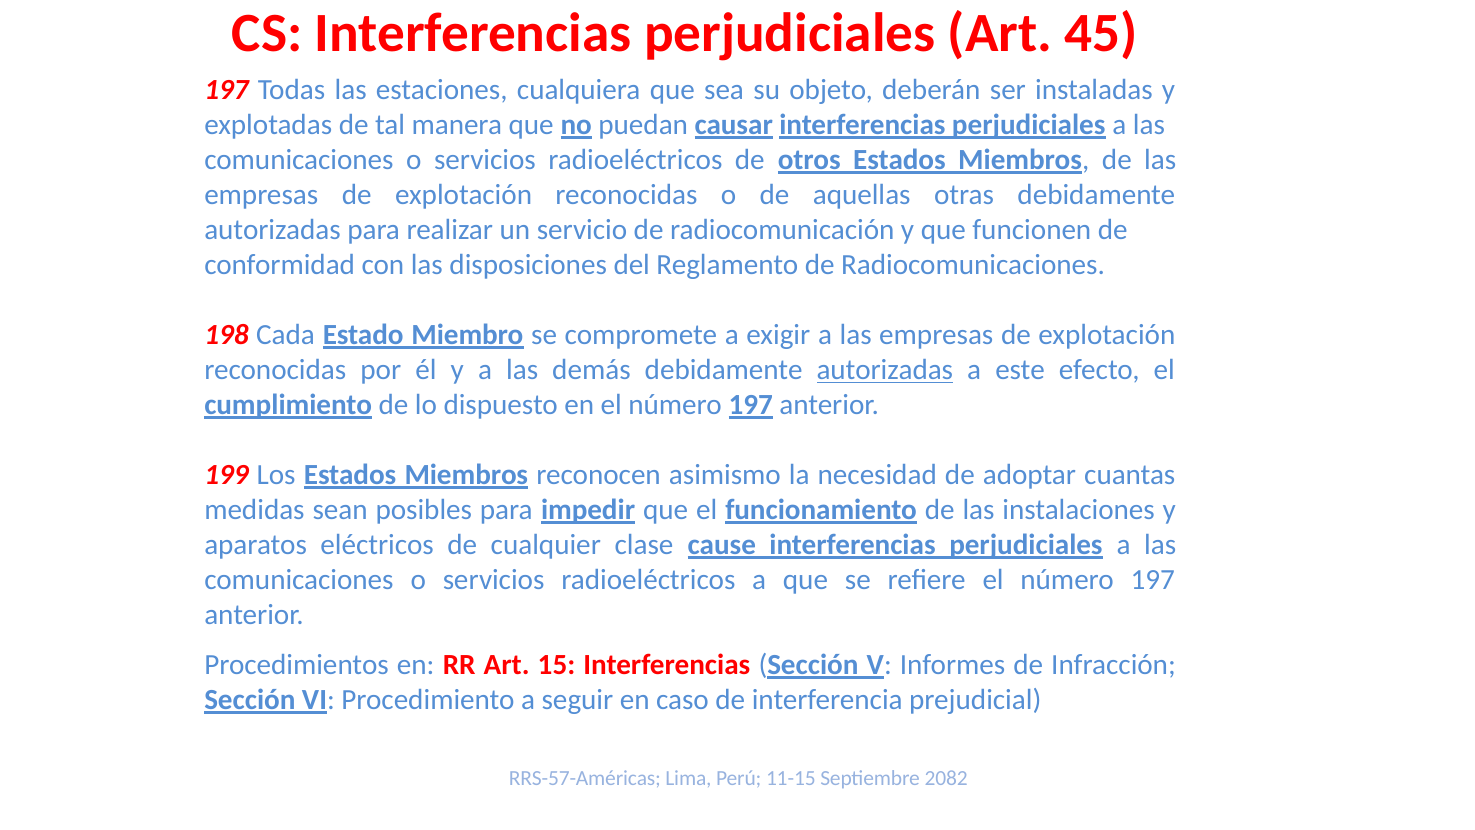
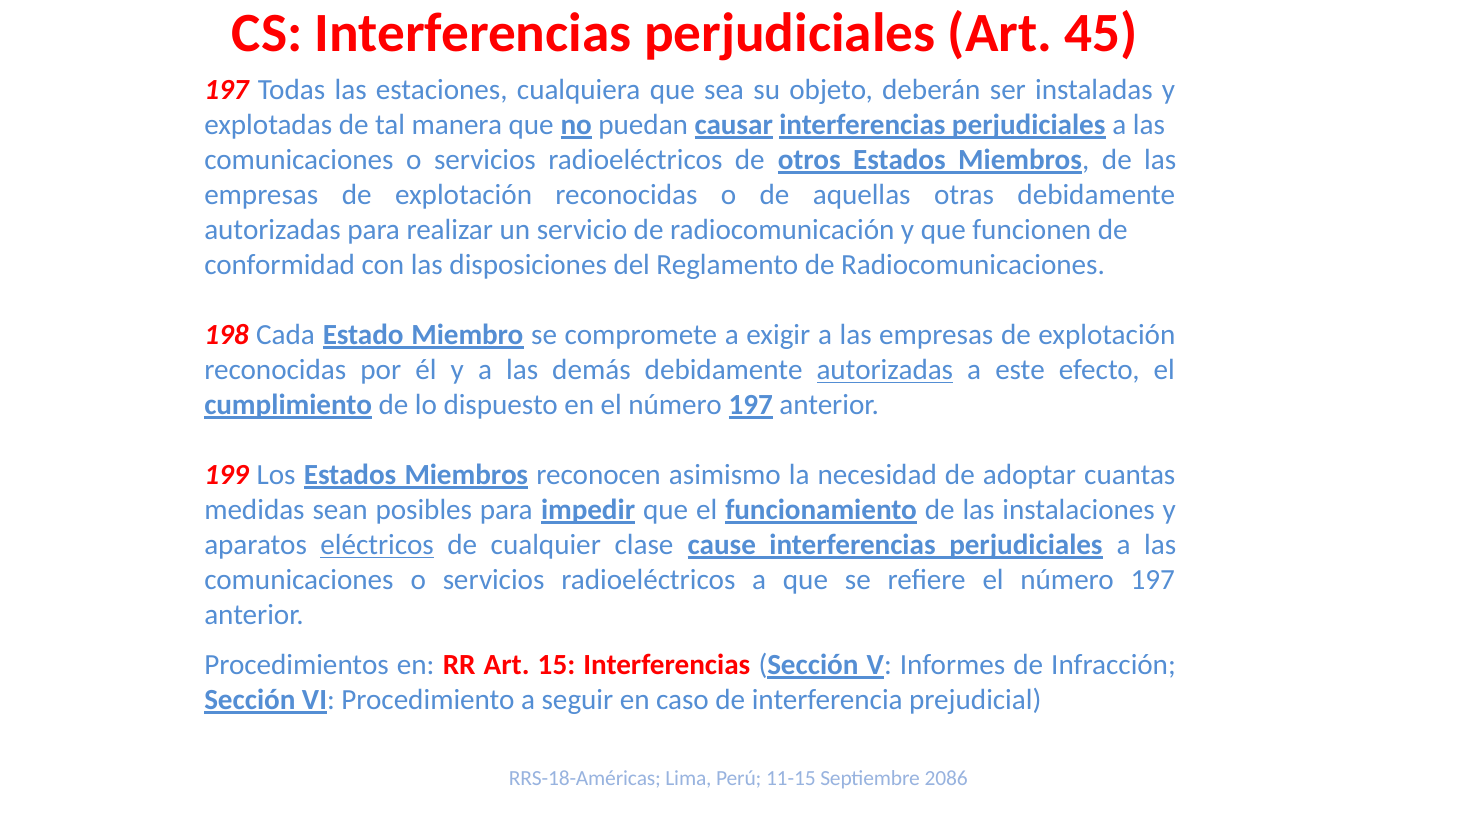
eléctricos underline: none -> present
RRS-57-Américas: RRS-57-Américas -> RRS-18-Américas
2082: 2082 -> 2086
